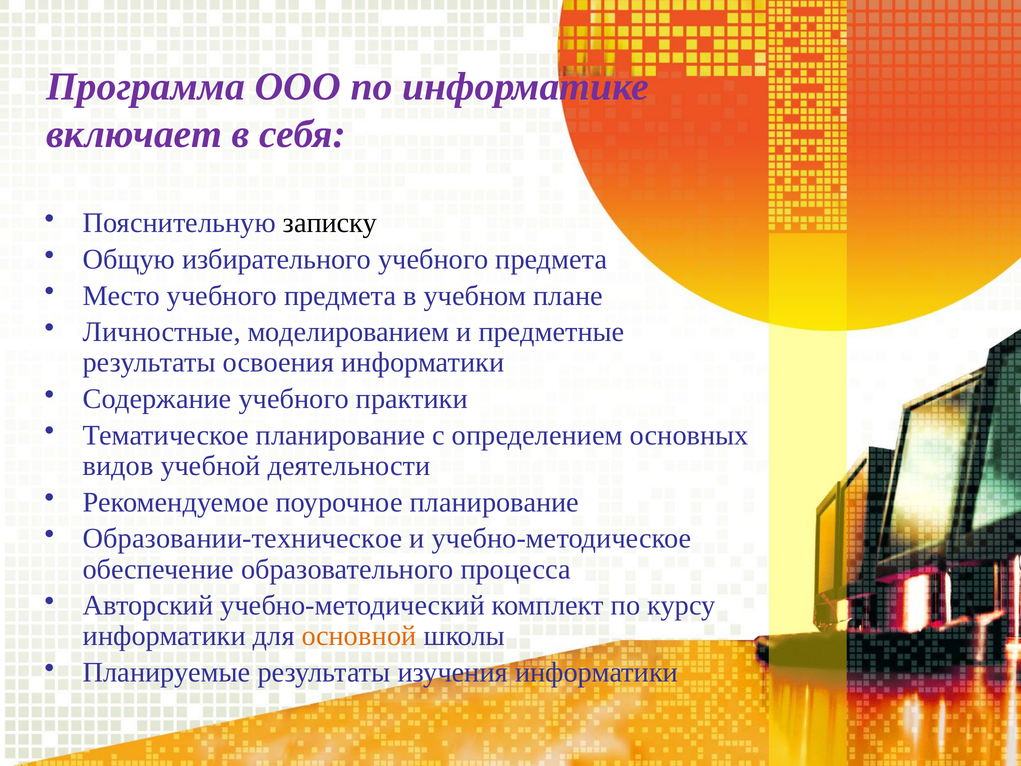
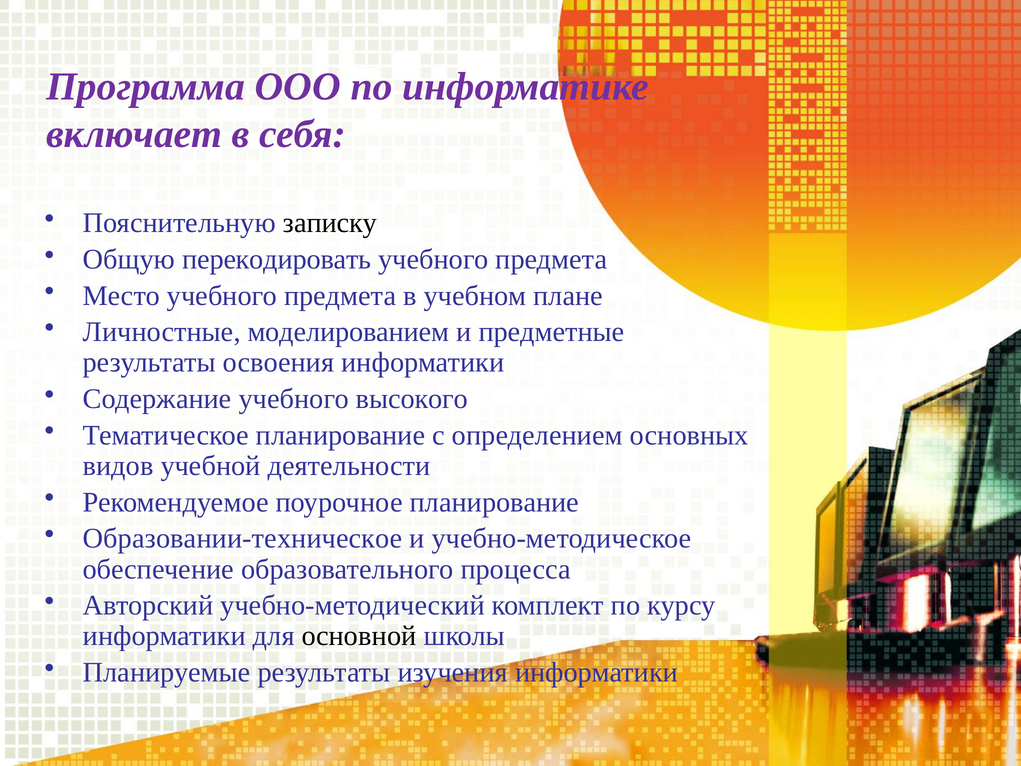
избирательного: избирательного -> перекодировать
практики: практики -> высокого
основной colour: orange -> black
